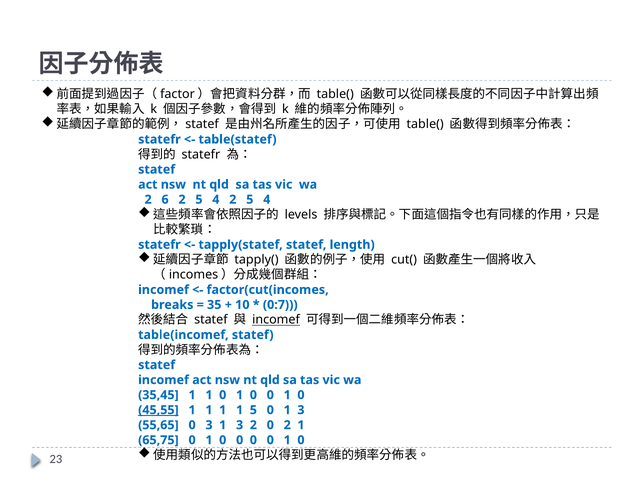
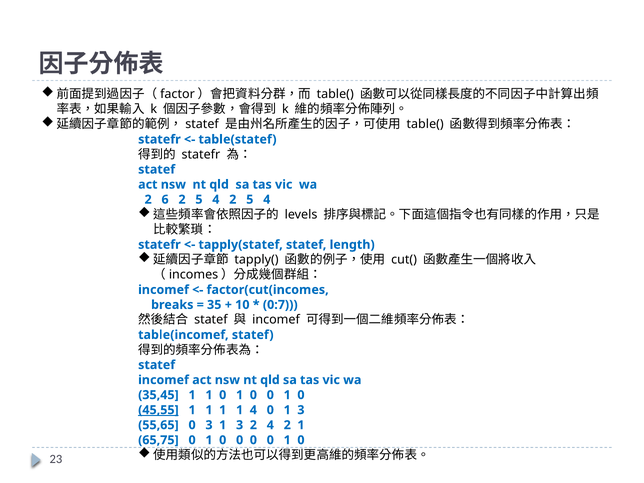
incomef at (276, 320) underline: present -> none
1 5: 5 -> 4
2 0: 0 -> 4
